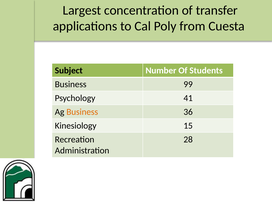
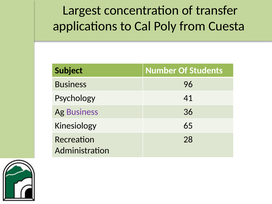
99: 99 -> 96
Business at (82, 112) colour: orange -> purple
15: 15 -> 65
